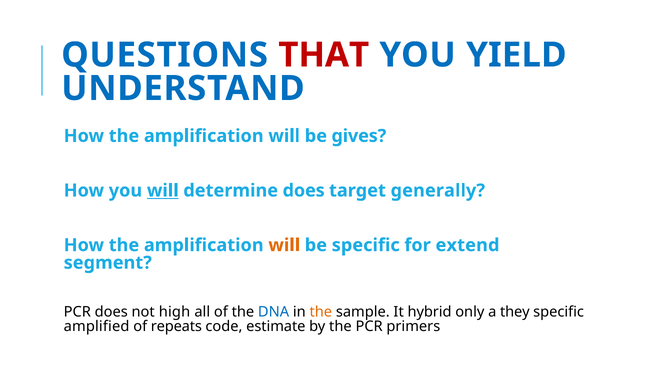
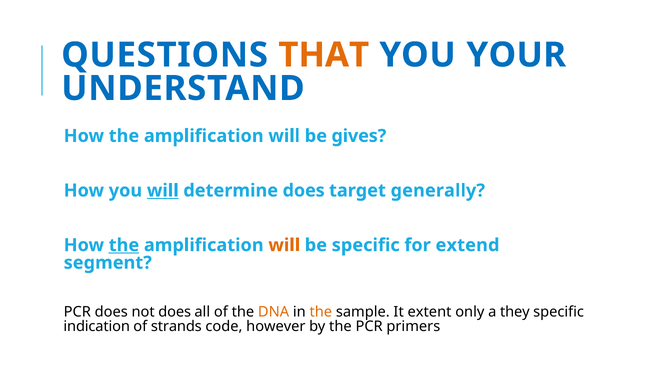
THAT colour: red -> orange
YIELD: YIELD -> YOUR
the at (124, 245) underline: none -> present
not high: high -> does
DNA colour: blue -> orange
hybrid: hybrid -> extent
amplified: amplified -> indication
repeats: repeats -> strands
estimate: estimate -> however
